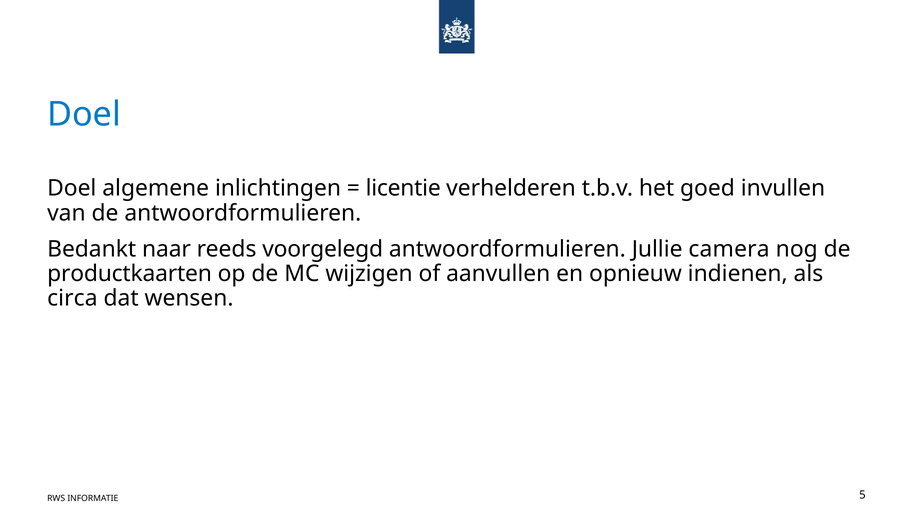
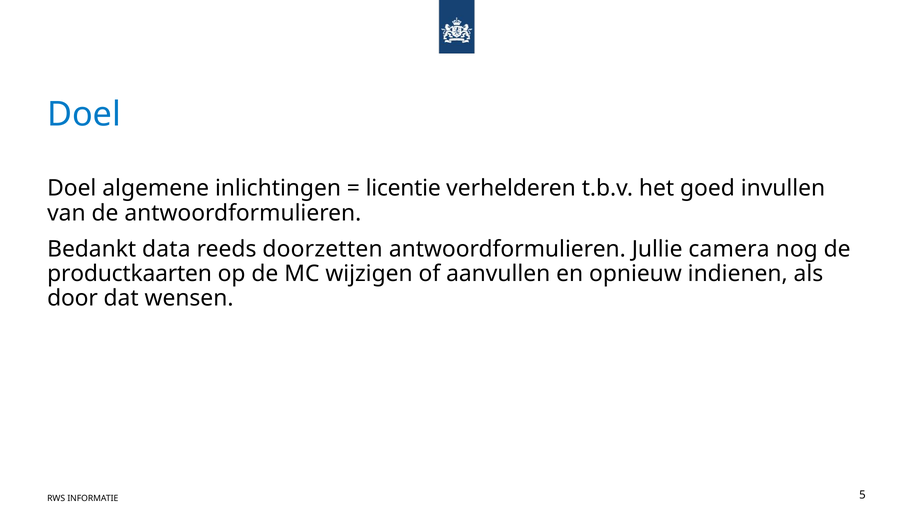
naar: naar -> data
voorgelegd: voorgelegd -> doorzetten
circa: circa -> door
